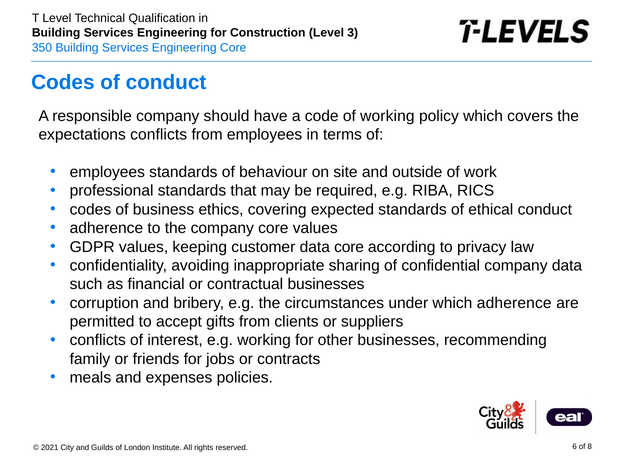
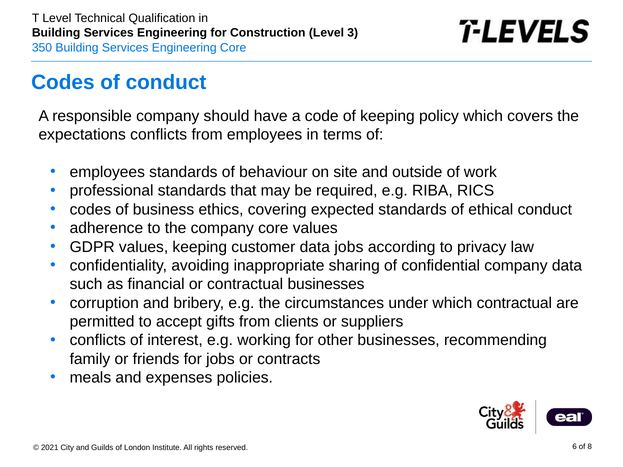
of working: working -> keeping
data core: core -> jobs
which adherence: adherence -> contractual
